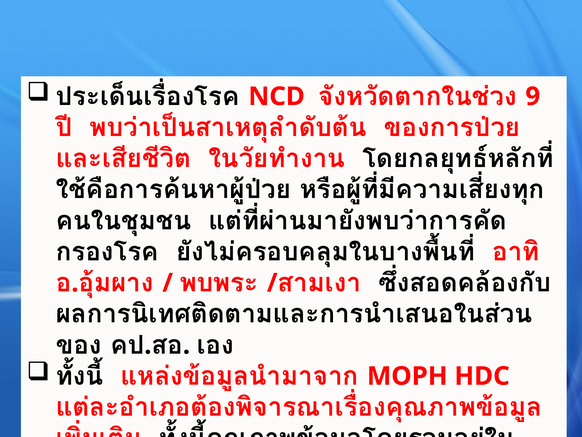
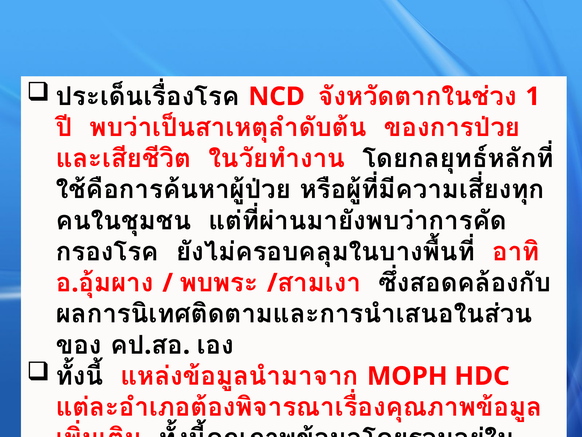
9: 9 -> 1
